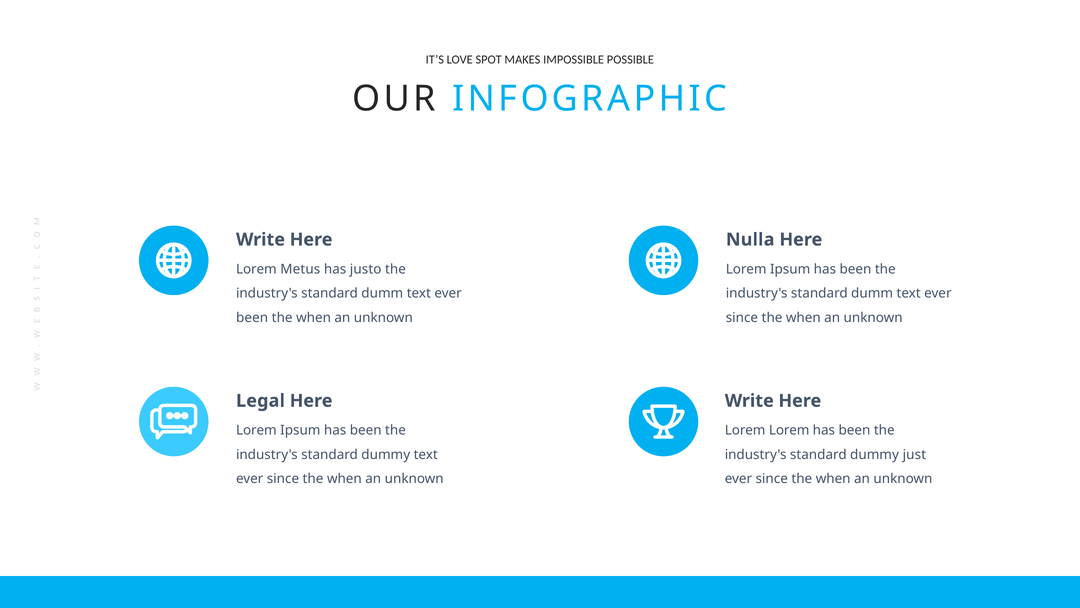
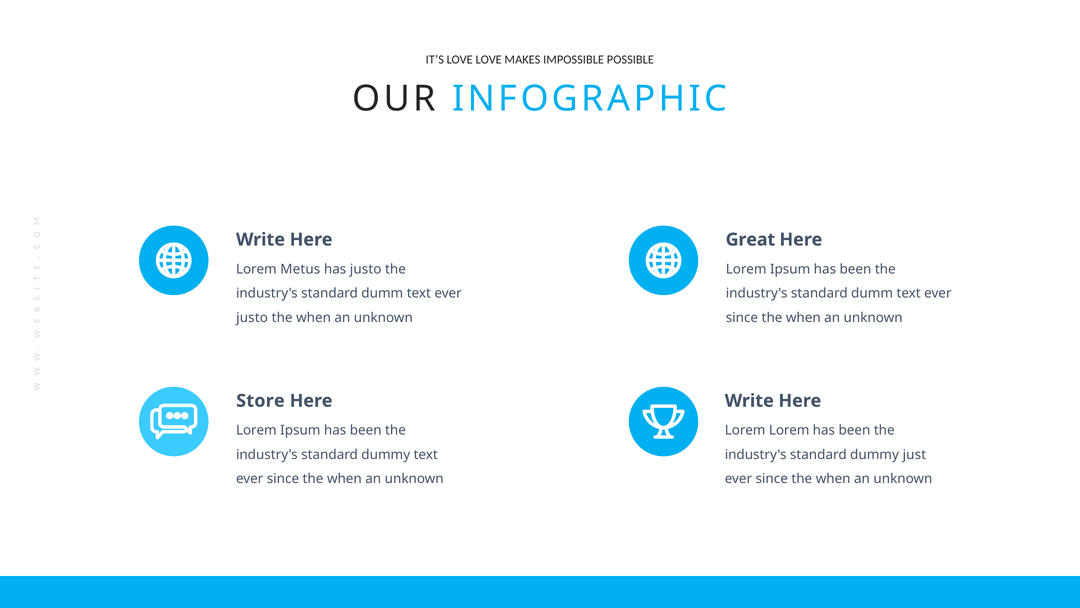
LOVE SPOT: SPOT -> LOVE
Nulla: Nulla -> Great
been at (252, 317): been -> justo
Legal: Legal -> Store
